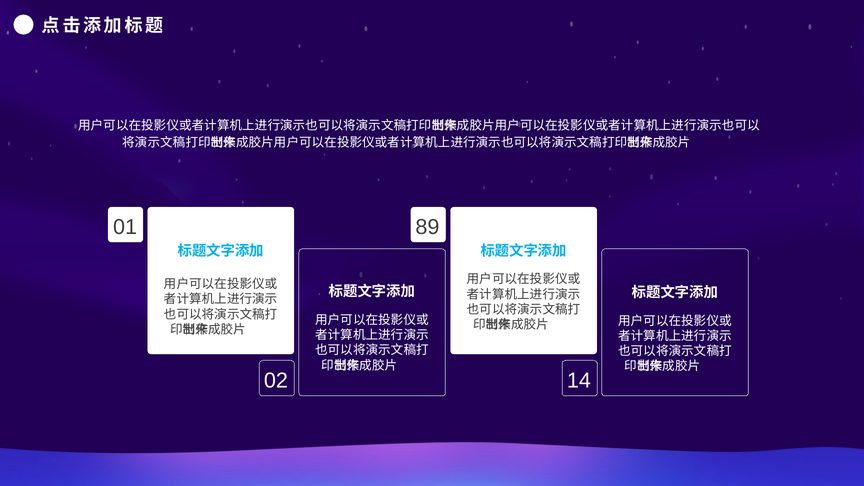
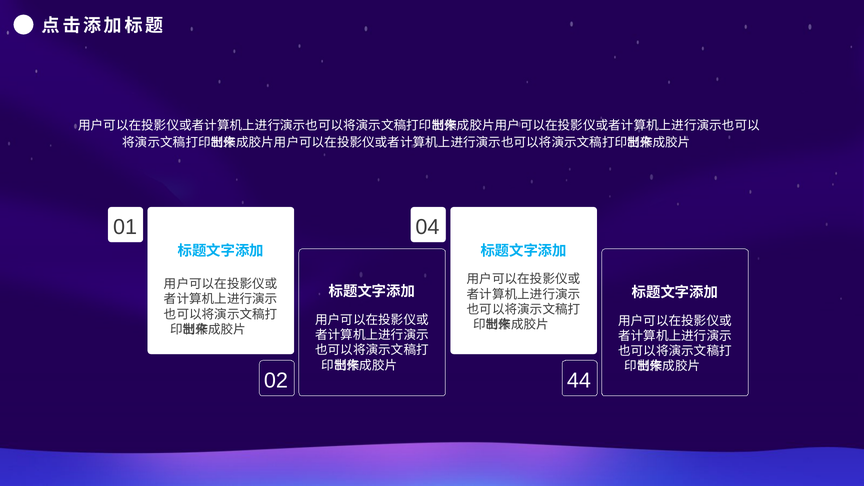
89: 89 -> 04
14: 14 -> 44
